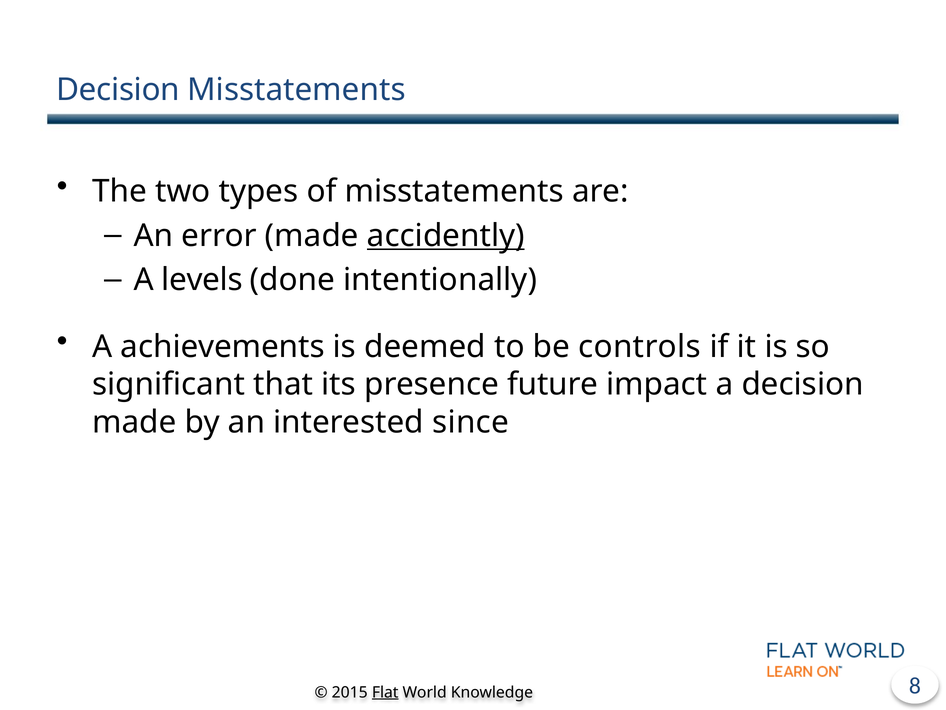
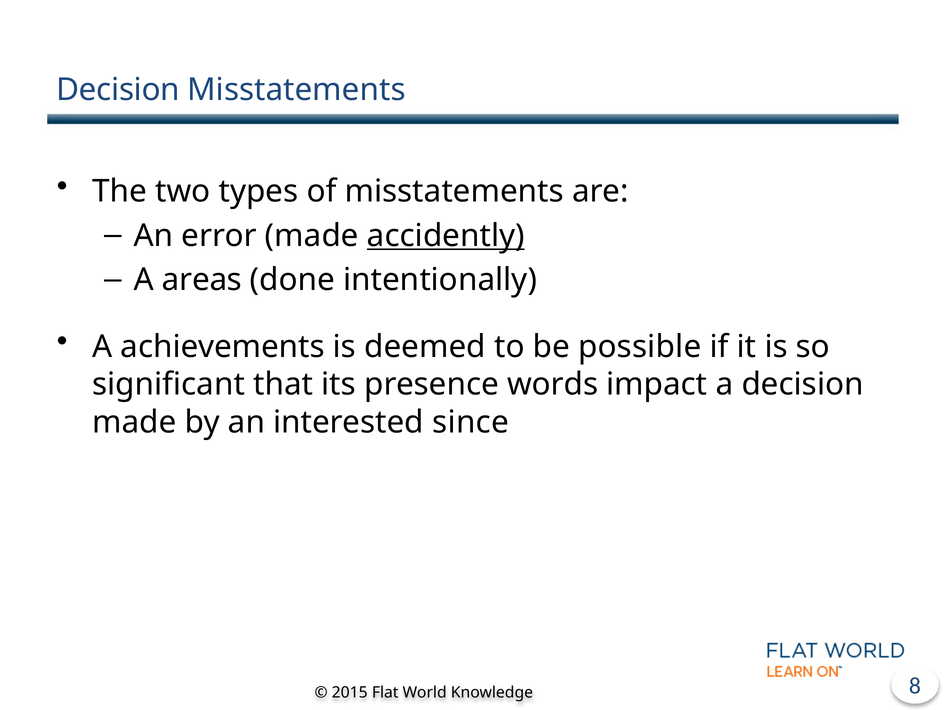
levels: levels -> areas
controls: controls -> possible
future: future -> words
Flat underline: present -> none
